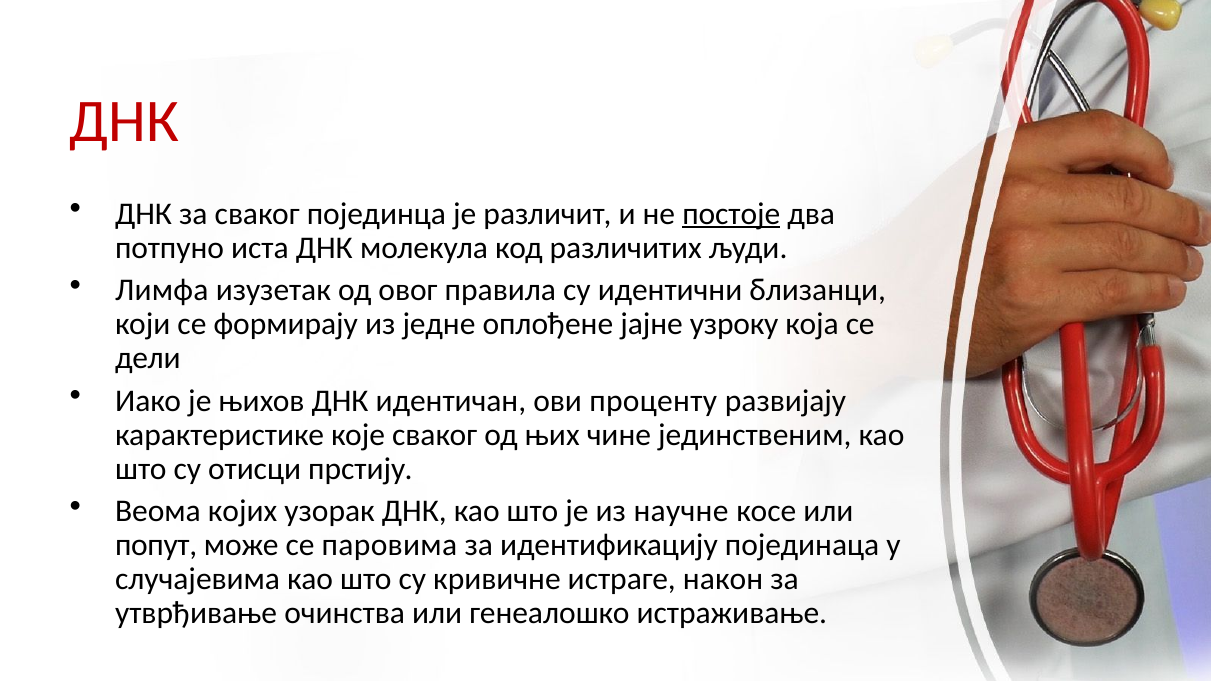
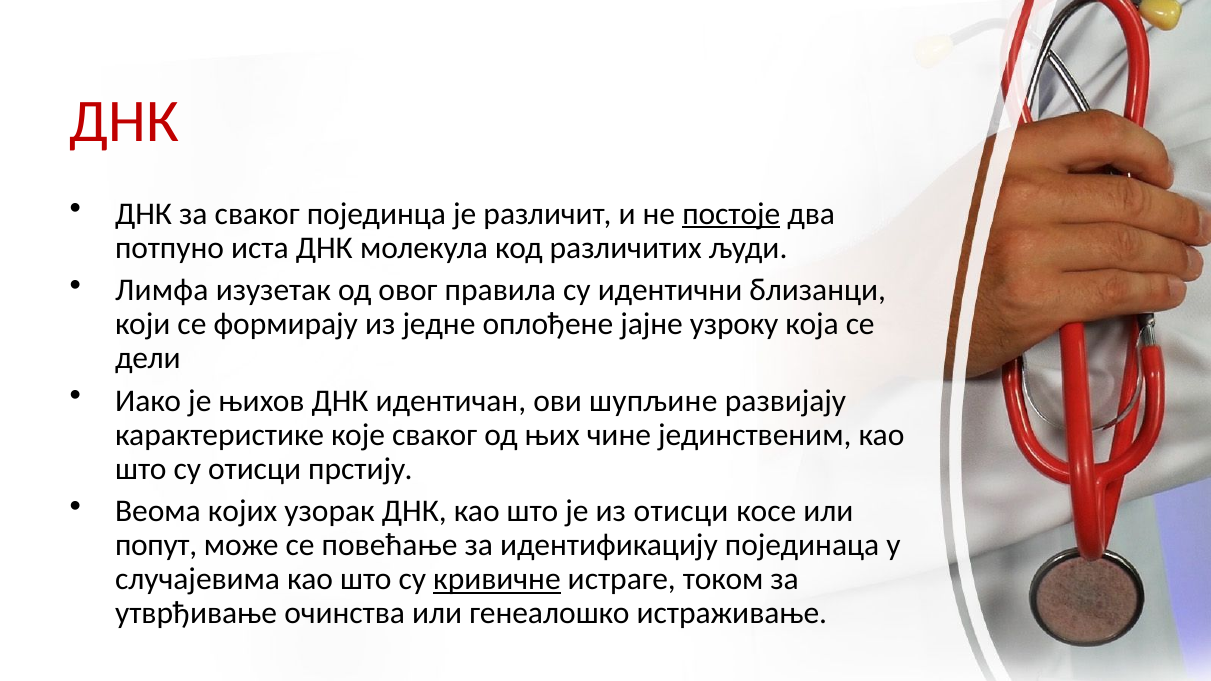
проценту: проценту -> шупљине
из научне: научне -> отисци
паровима: паровима -> повећање
кривичне underline: none -> present
након: након -> током
